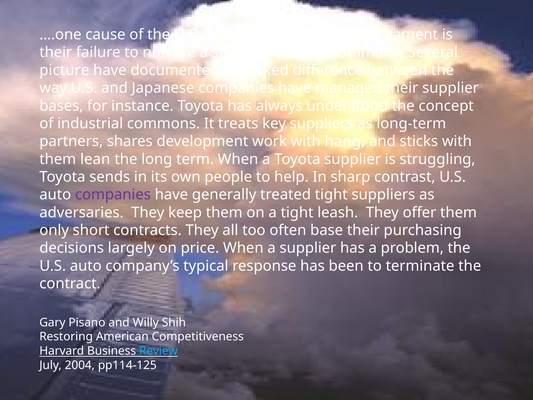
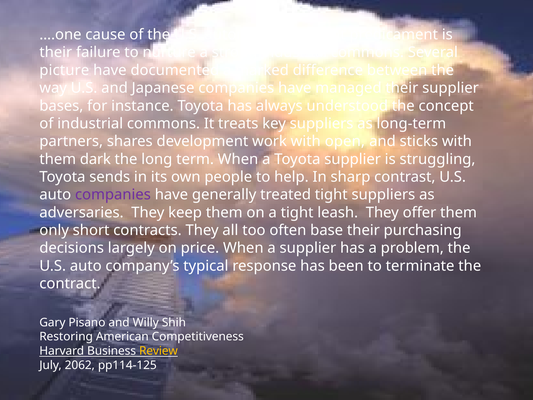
hang: hang -> open
lean: lean -> dark
Review colour: light blue -> yellow
2004: 2004 -> 2062
